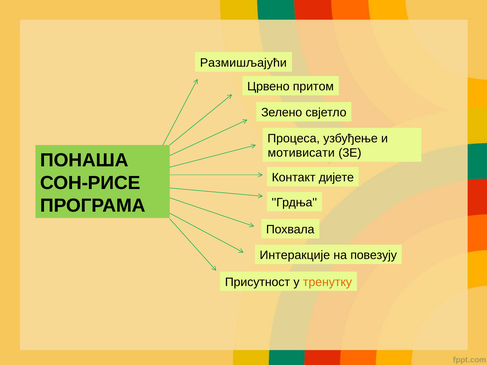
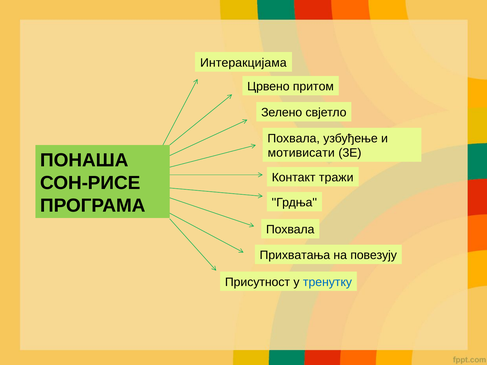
Размишљајући: Размишљајући -> Интеракцијама
Процеса at (294, 138): Процеса -> Похвала
дијете: дијете -> тражи
Интеракције: Интеракције -> Прихватања
тренутку colour: orange -> blue
